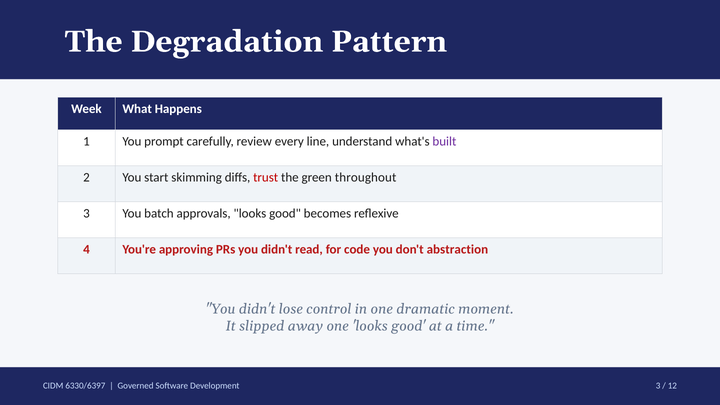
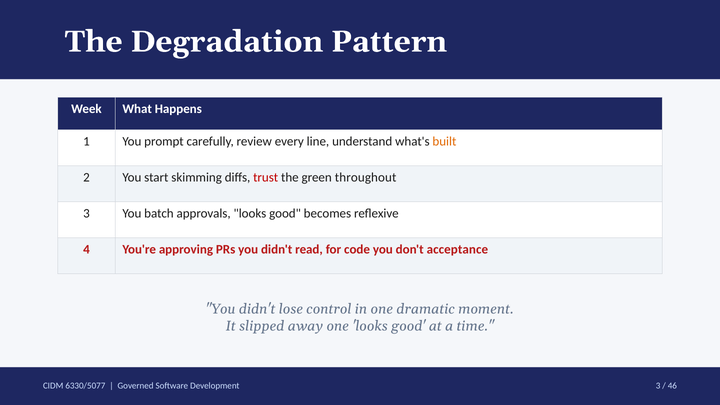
built colour: purple -> orange
abstraction: abstraction -> acceptance
6330/6397: 6330/6397 -> 6330/5077
12: 12 -> 46
